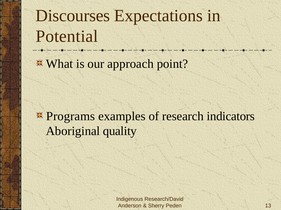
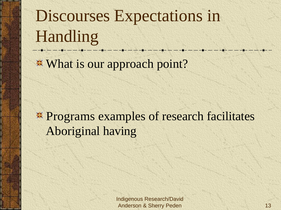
Potential: Potential -> Handling
indicators: indicators -> facilitates
quality: quality -> having
